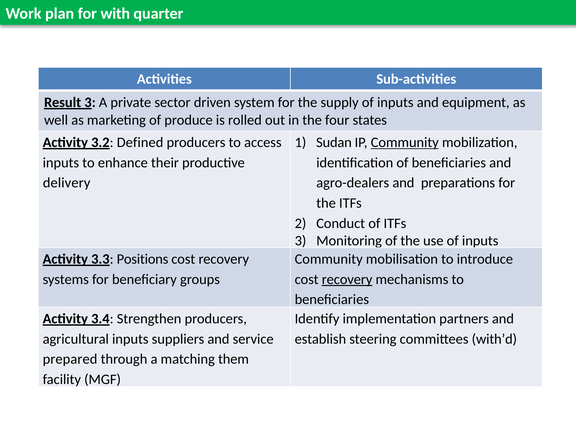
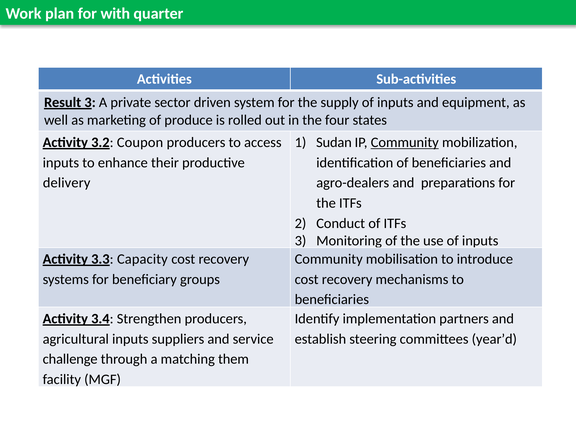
Defined: Defined -> Coupon
Positions: Positions -> Capacity
recovery at (347, 279) underline: present -> none
with’d: with’d -> year’d
prepared: prepared -> challenge
